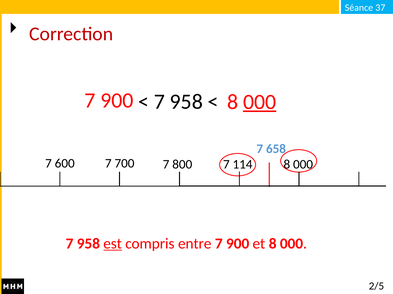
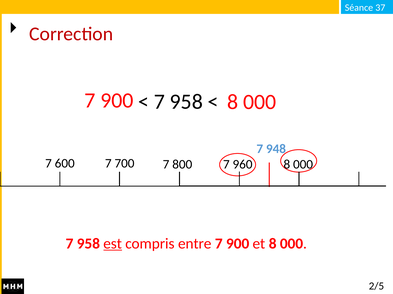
000 at (260, 102) underline: present -> none
658: 658 -> 948
114: 114 -> 960
